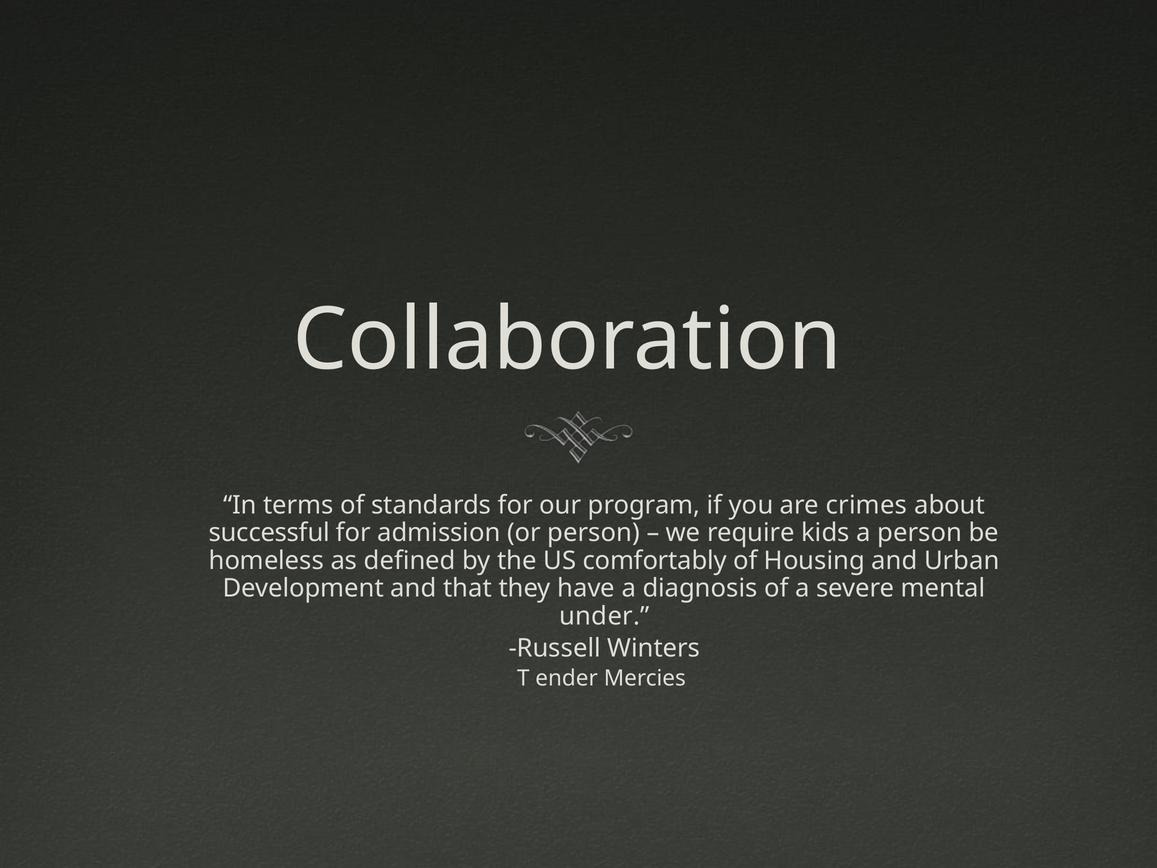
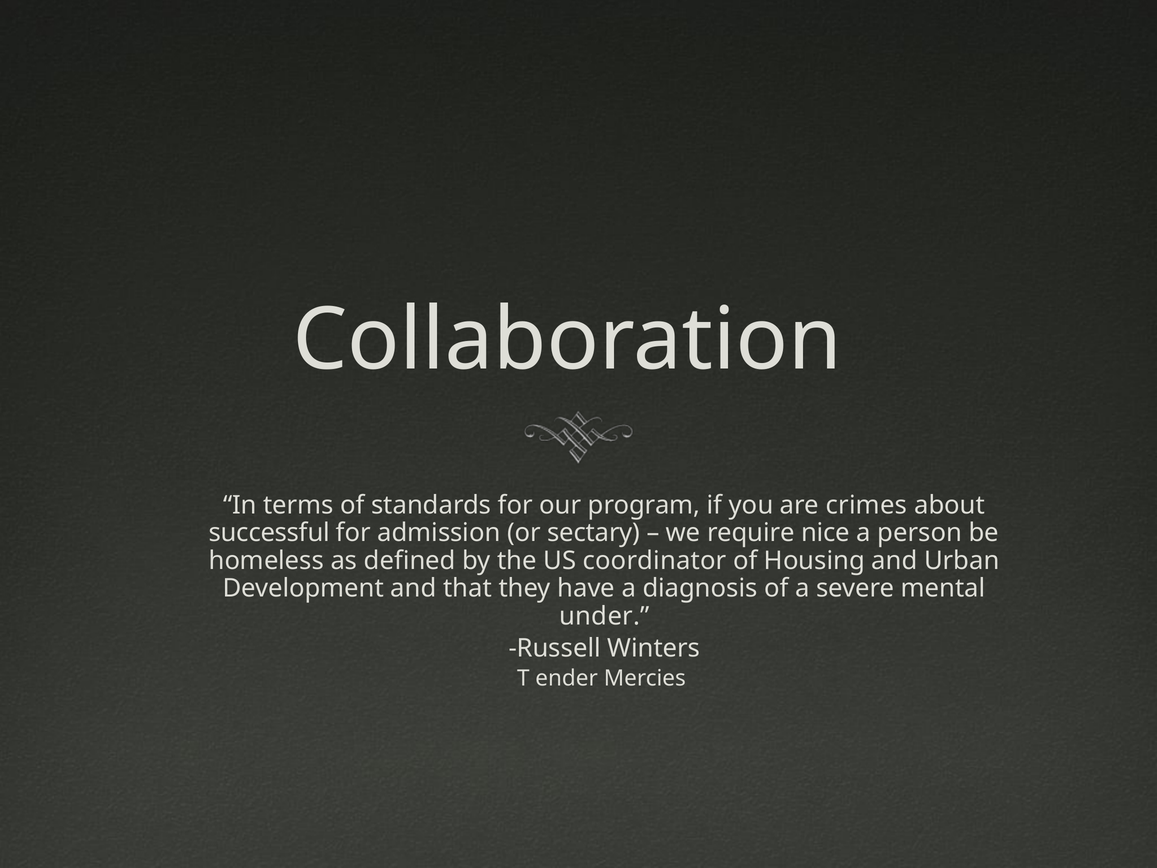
or person: person -> sectary
kids: kids -> nice
comfortably: comfortably -> coordinator
